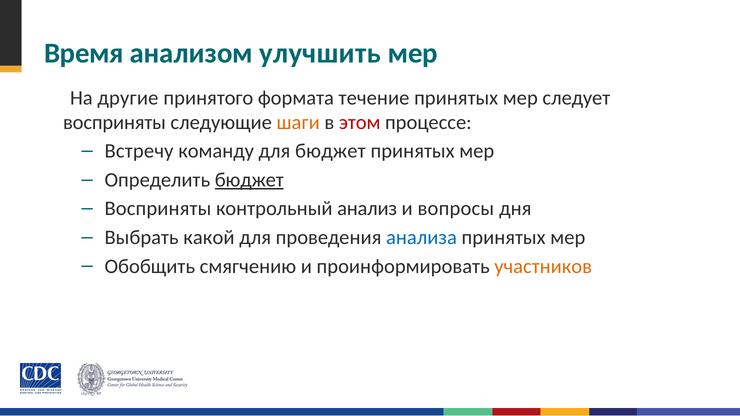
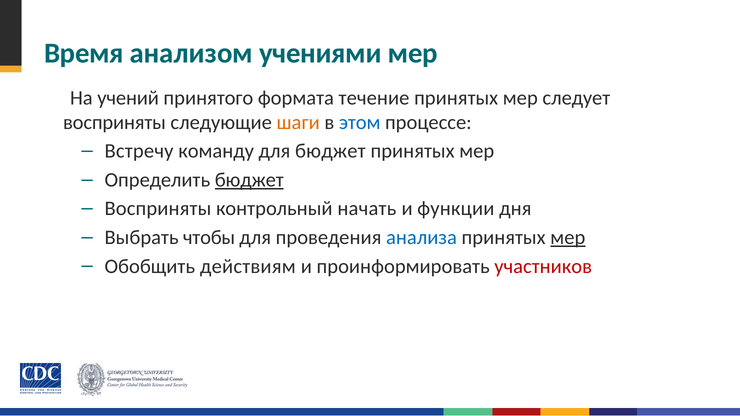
улучшить: улучшить -> учениями
другие: другие -> учений
этом colour: red -> blue
анализ: анализ -> начать
вопросы: вопросы -> функции
какой: какой -> чтобы
мер at (568, 238) underline: none -> present
смягчению: смягчению -> действиям
участников colour: orange -> red
